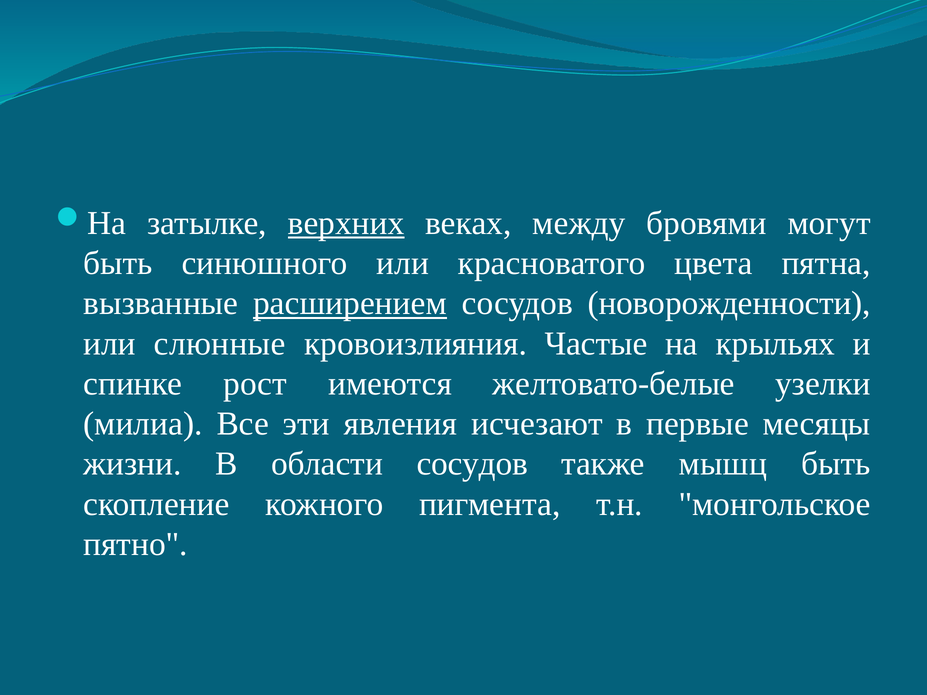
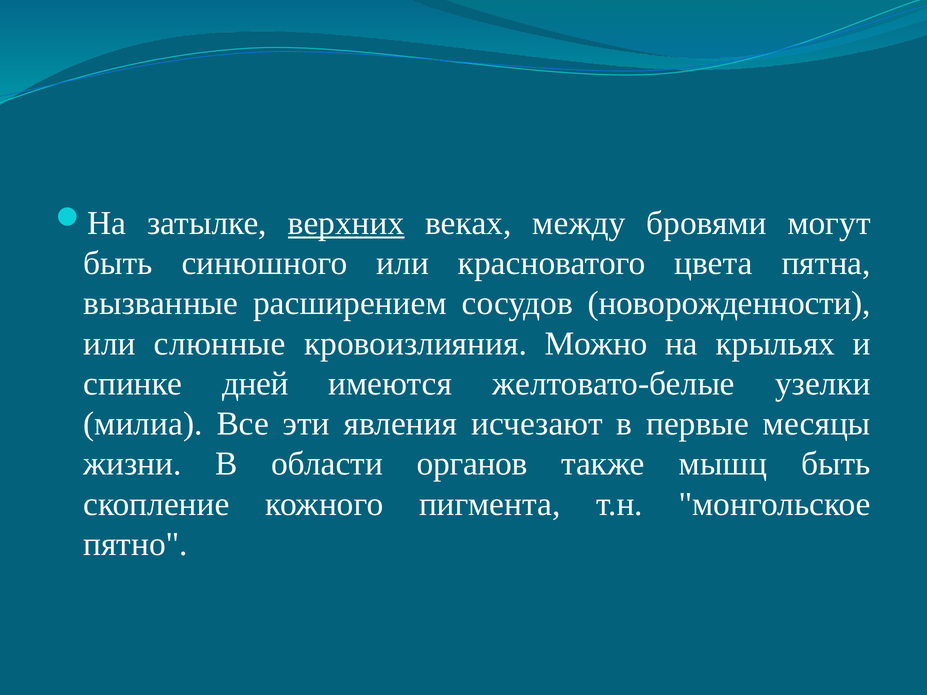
расширением underline: present -> none
Частые: Частые -> Можно
рост: рост -> дней
области сосудов: сосудов -> органов
